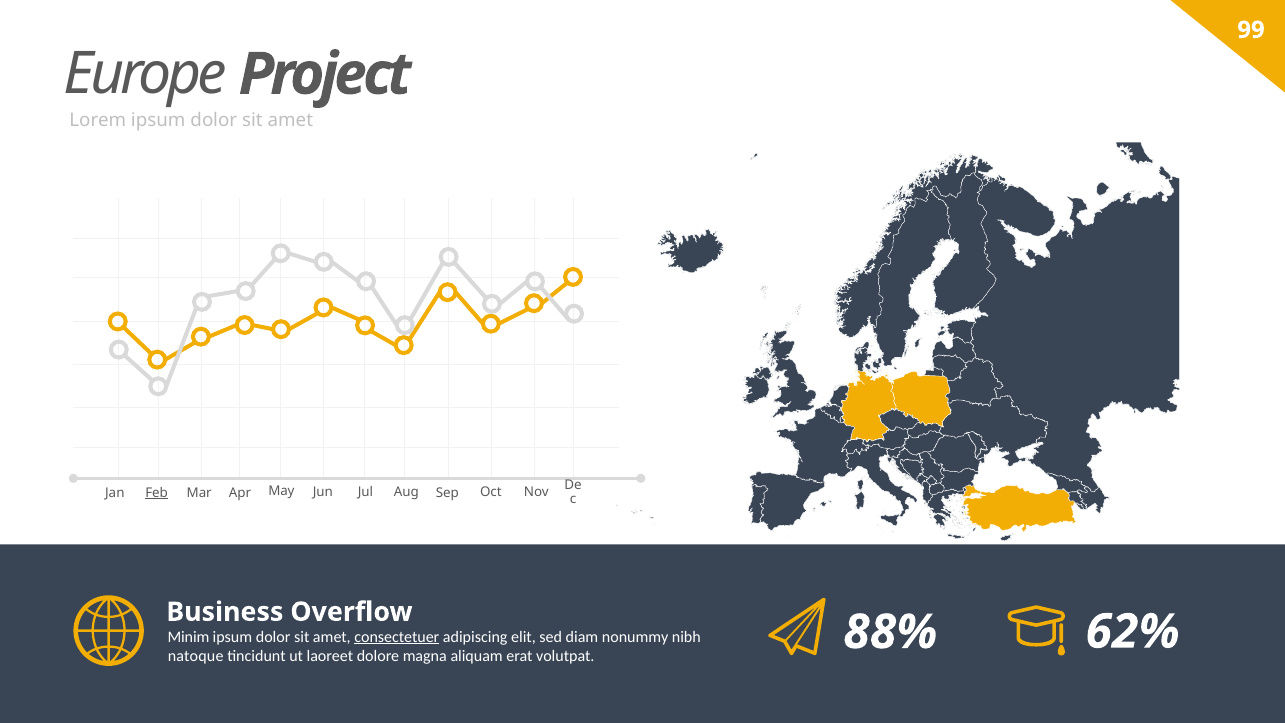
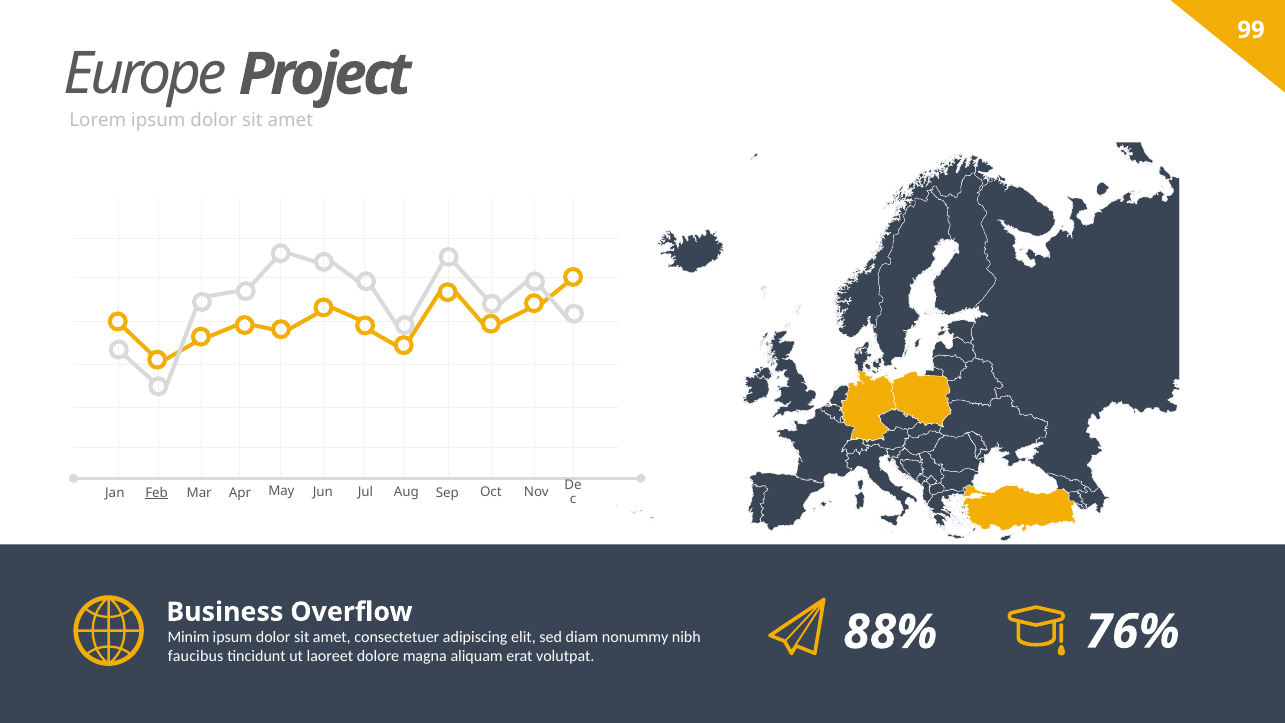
consectetuer underline: present -> none
natoque: natoque -> faucibus
62%: 62% -> 76%
